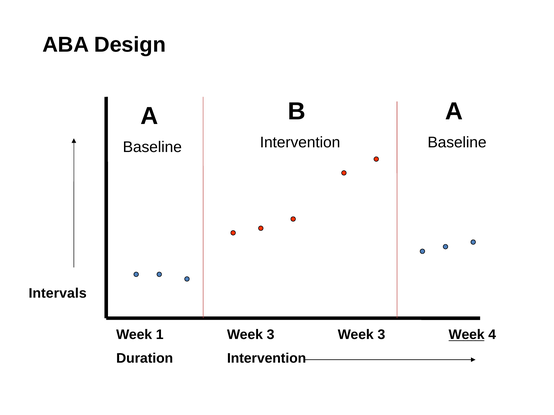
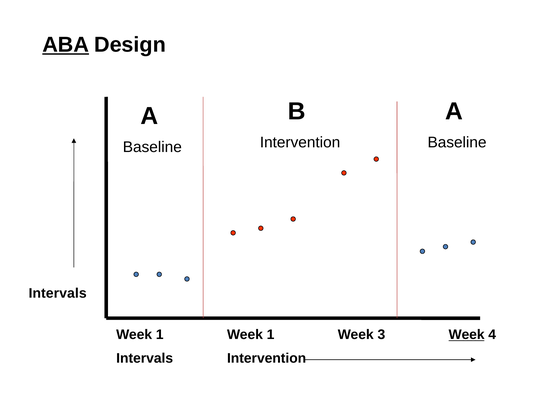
ABA underline: none -> present
1 Week 3: 3 -> 1
Duration at (145, 359): Duration -> Intervals
